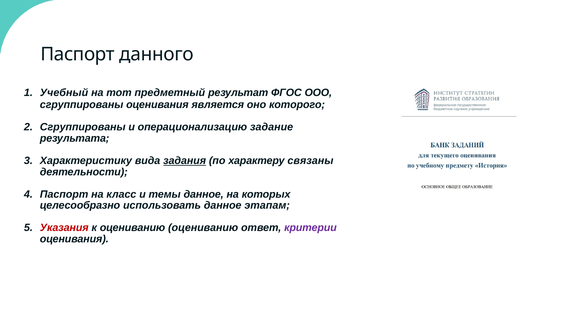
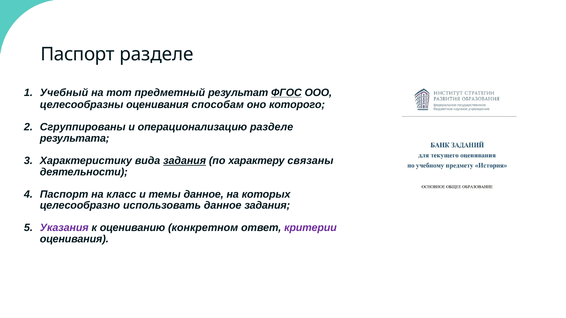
Паспорт данного: данного -> разделе
ФГОС underline: none -> present
сгруппированы at (82, 105): сгруппированы -> целесообразны
является: является -> способам
операционализацию задание: задание -> разделе
данное этапам: этапам -> задания
Указания colour: red -> purple
оцениванию оцениванию: оцениванию -> конкретном
